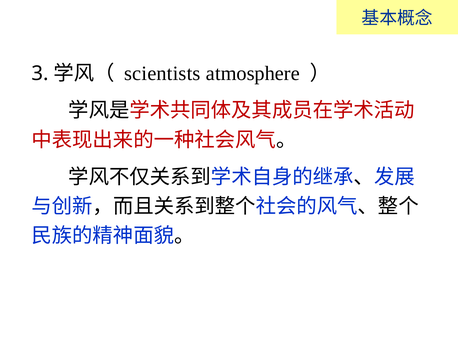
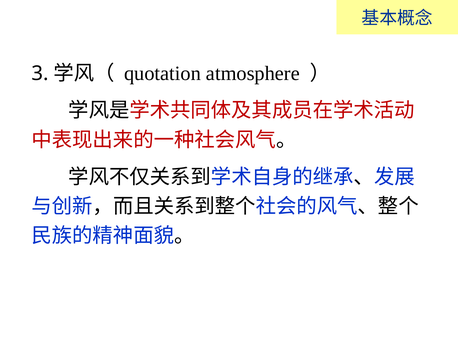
scientists: scientists -> quotation
